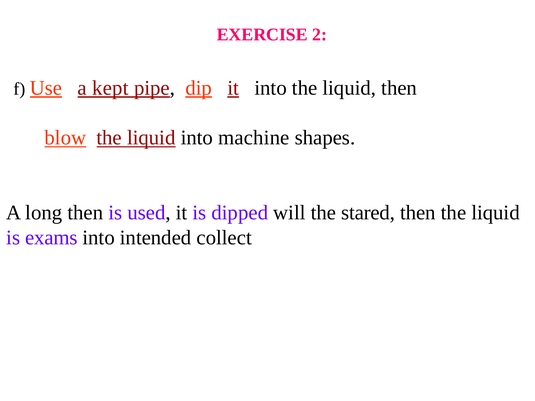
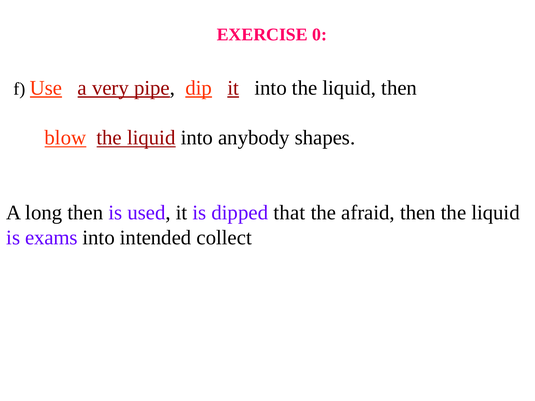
2: 2 -> 0
kept: kept -> very
machine: machine -> anybody
will: will -> that
stared: stared -> afraid
